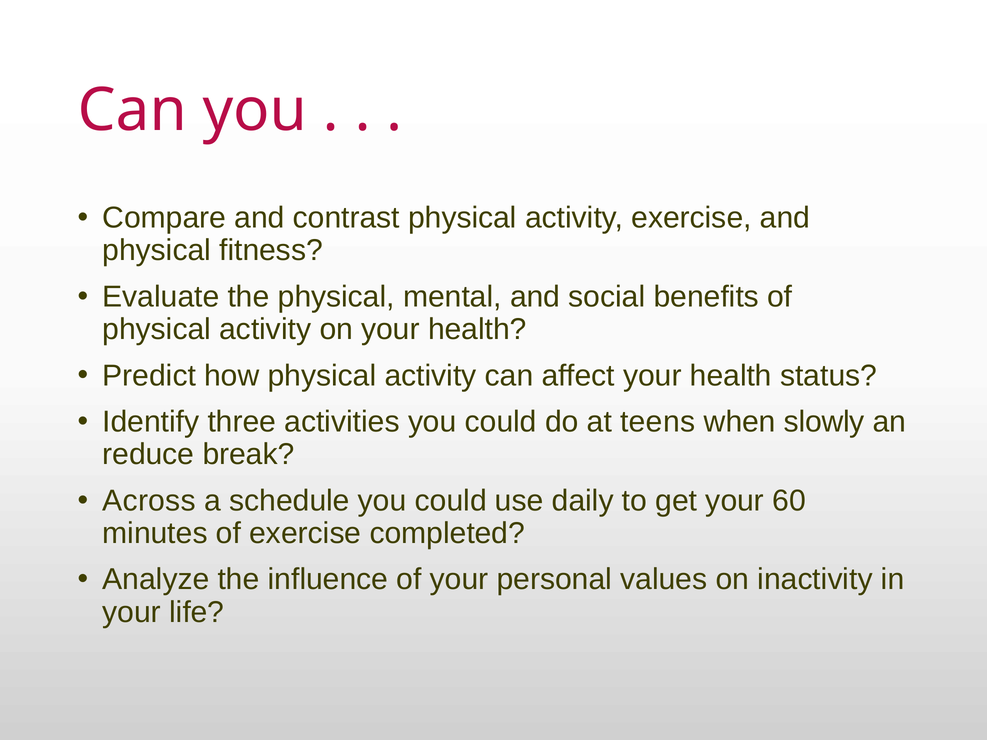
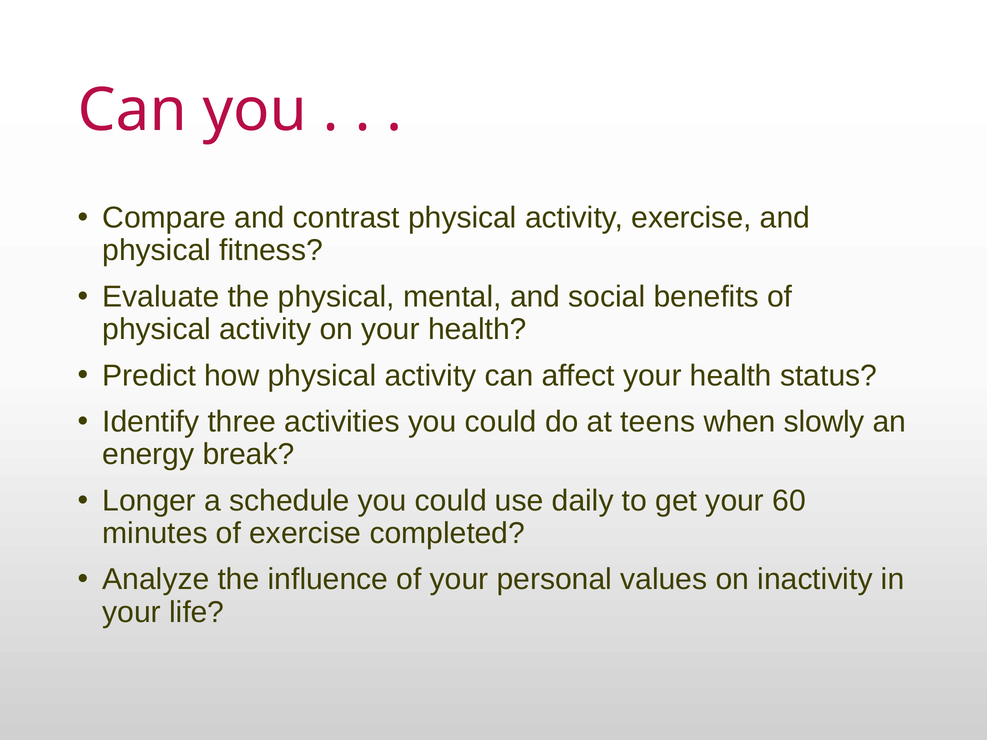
reduce: reduce -> energy
Across: Across -> Longer
